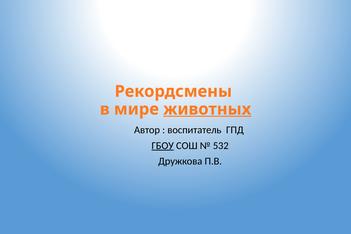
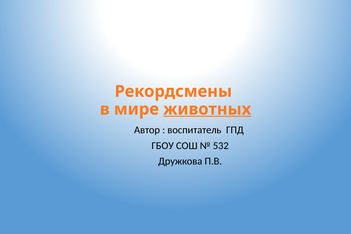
ГБОУ underline: present -> none
